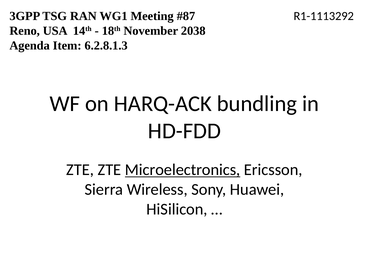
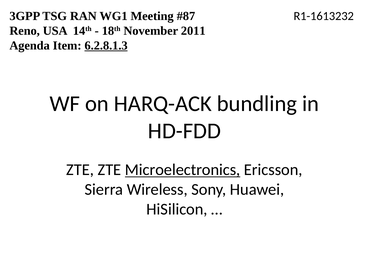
R1-1113292: R1-1113292 -> R1-1613232
2038: 2038 -> 2011
6.2.8.1.3 underline: none -> present
